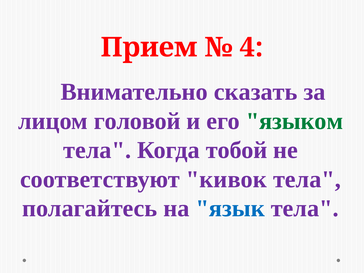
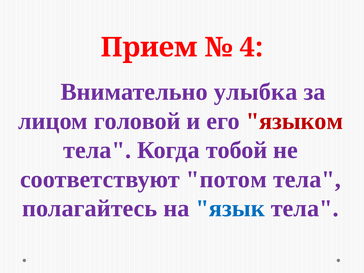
сказать: сказать -> улыбка
языком colour: green -> red
кивок: кивок -> потом
